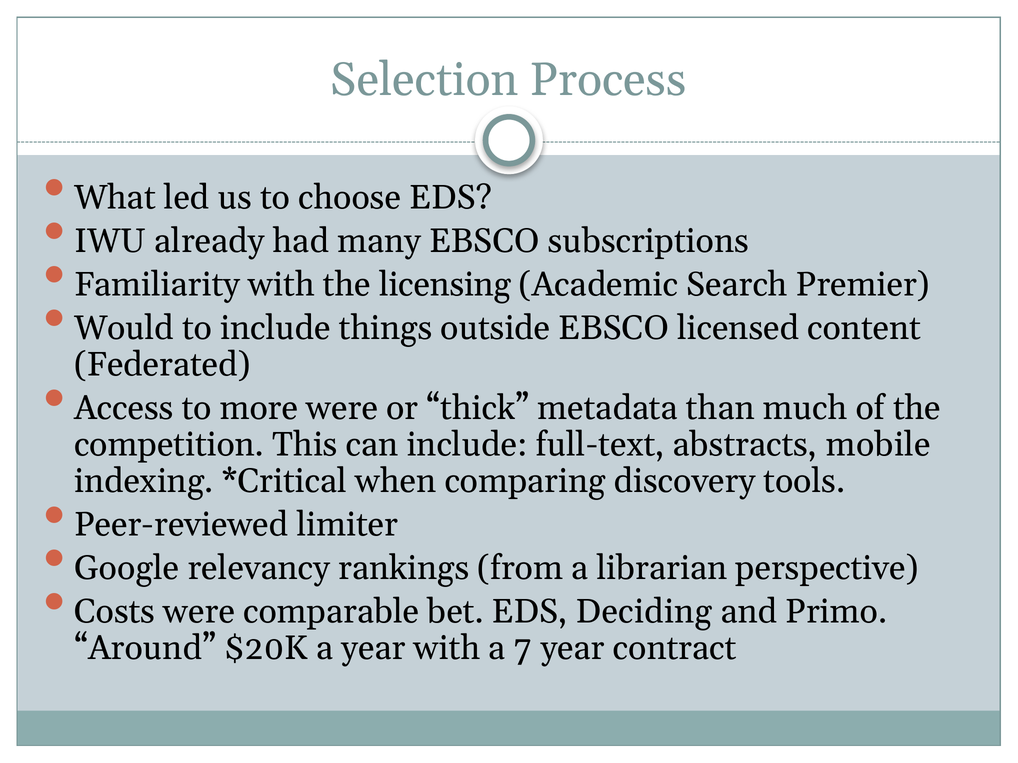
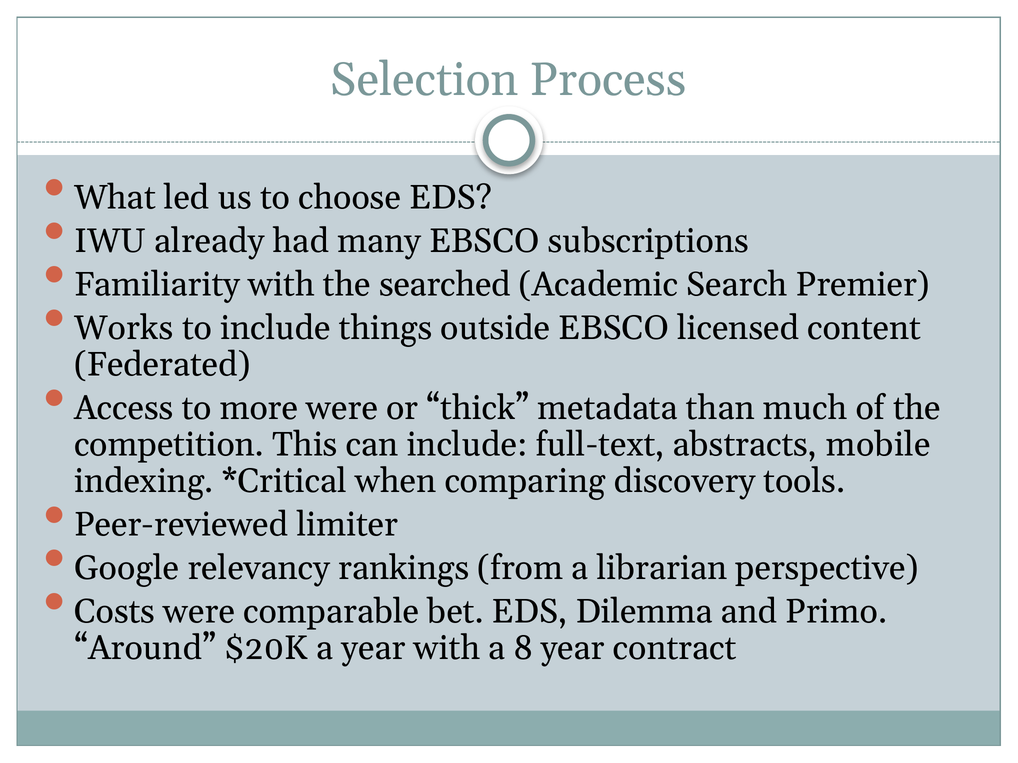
licensing: licensing -> searched
Would: Would -> Works
Deciding: Deciding -> Dilemma
7: 7 -> 8
